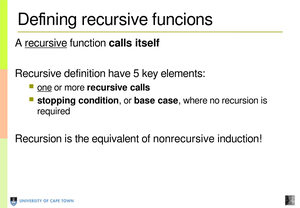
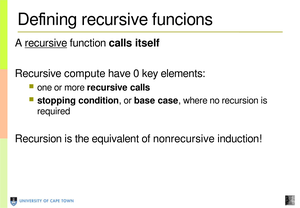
definition: definition -> compute
5: 5 -> 0
one underline: present -> none
